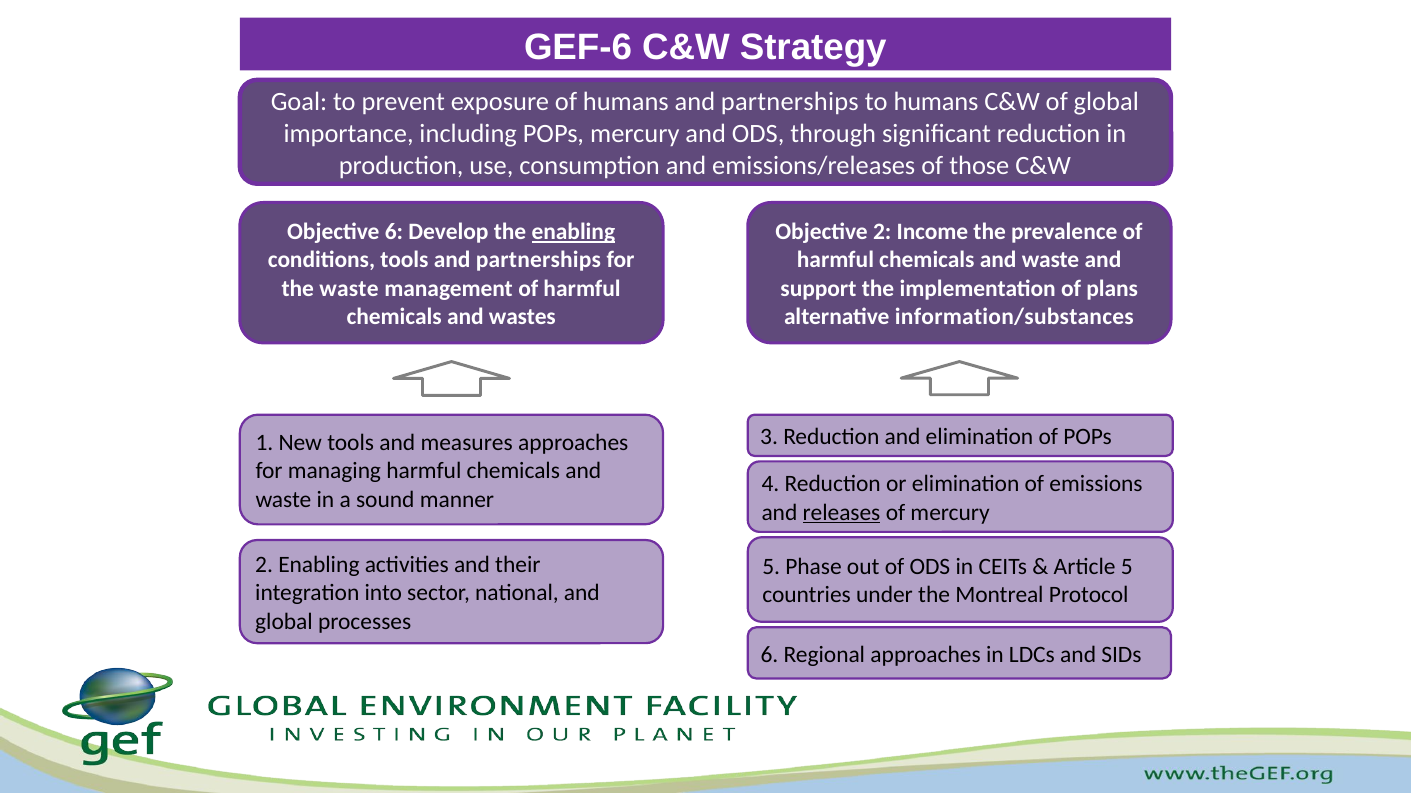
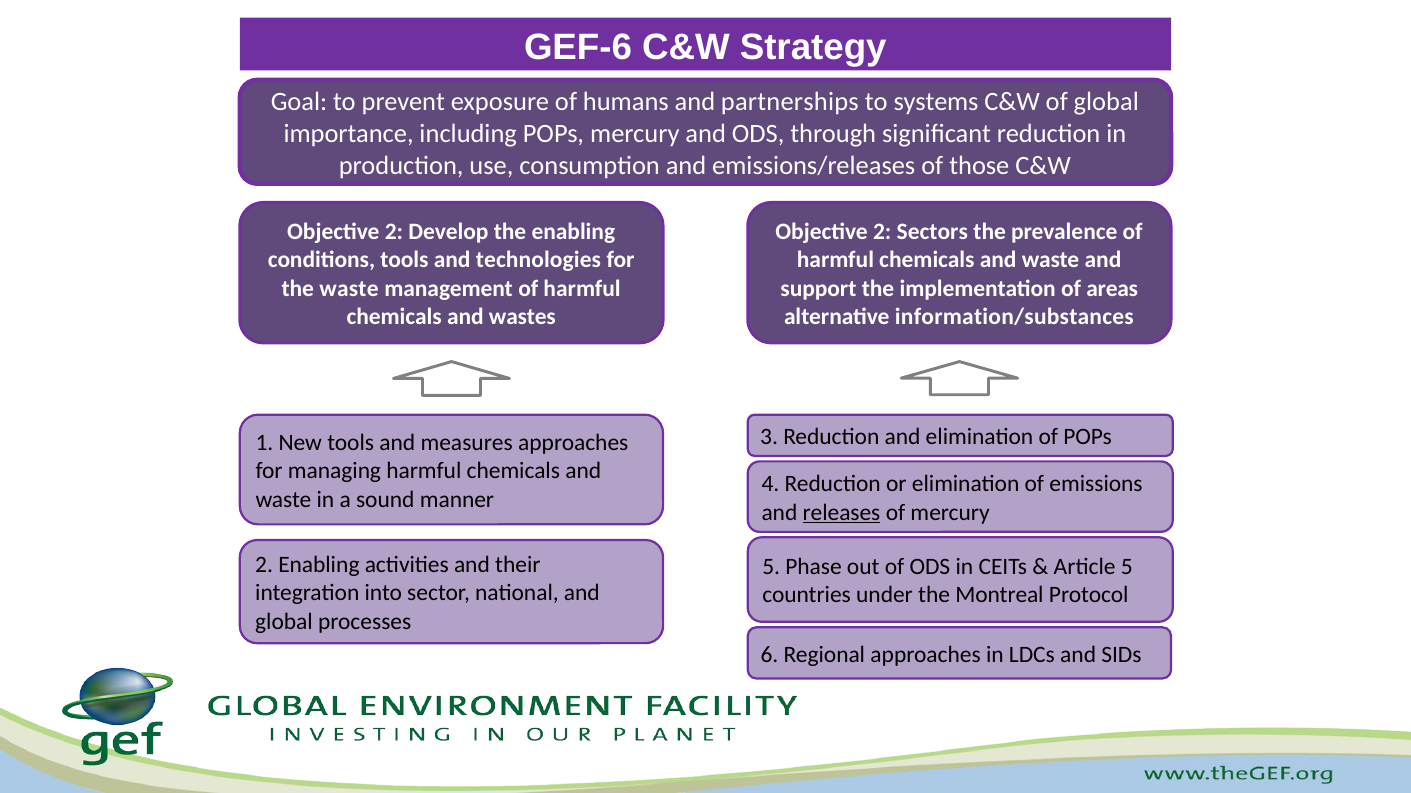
to humans: humans -> systems
6 at (394, 232): 6 -> 2
enabling at (573, 232) underline: present -> none
Income: Income -> Sectors
tools and partnerships: partnerships -> technologies
plans: plans -> areas
